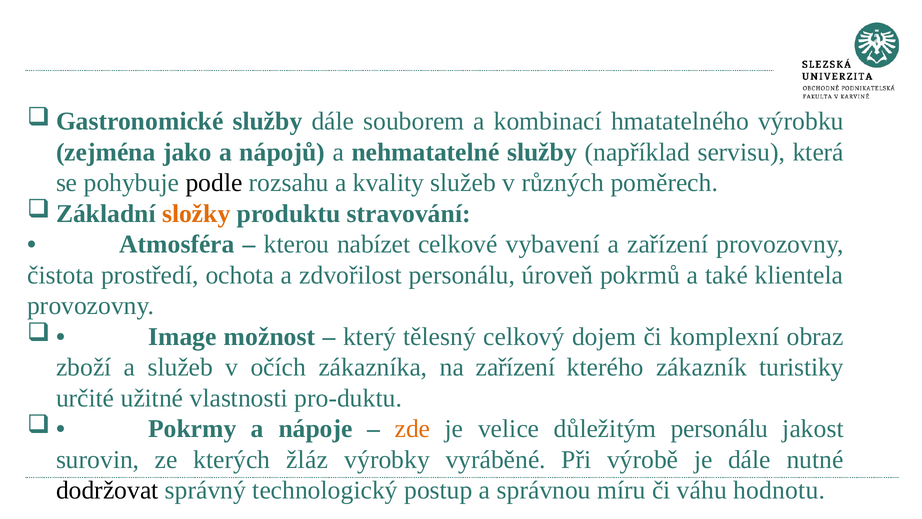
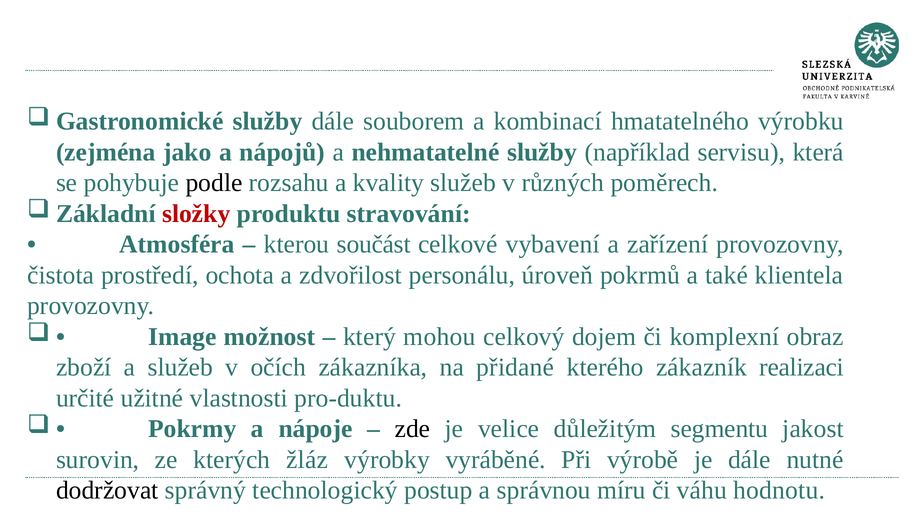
složky colour: orange -> red
nabízet: nabízet -> součást
tělesný: tělesný -> mohou
na zařízení: zařízení -> přidané
turistiky: turistiky -> realizaci
zde colour: orange -> black
důležitým personálu: personálu -> segmentu
